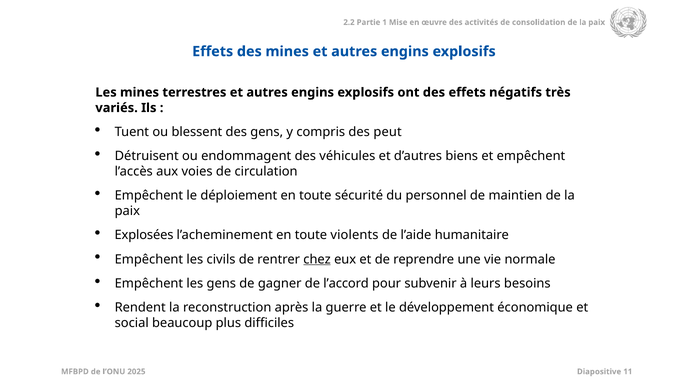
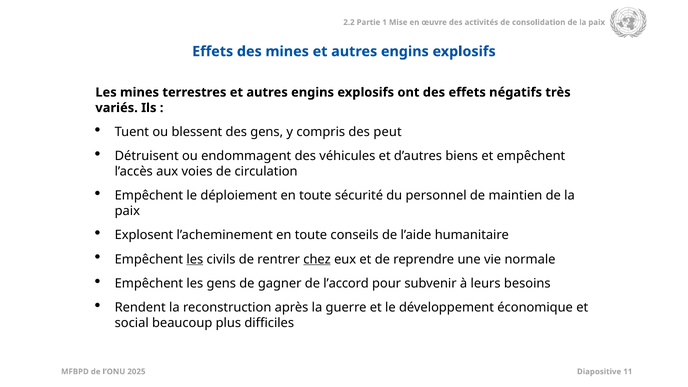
Explosées: Explosées -> Explosent
violents: violents -> conseils
les at (195, 259) underline: none -> present
